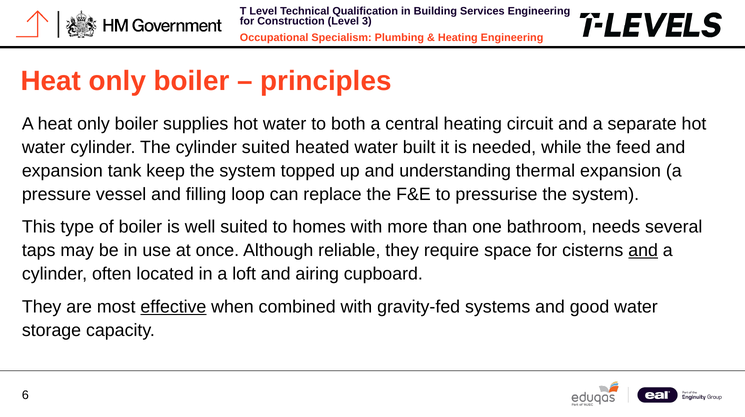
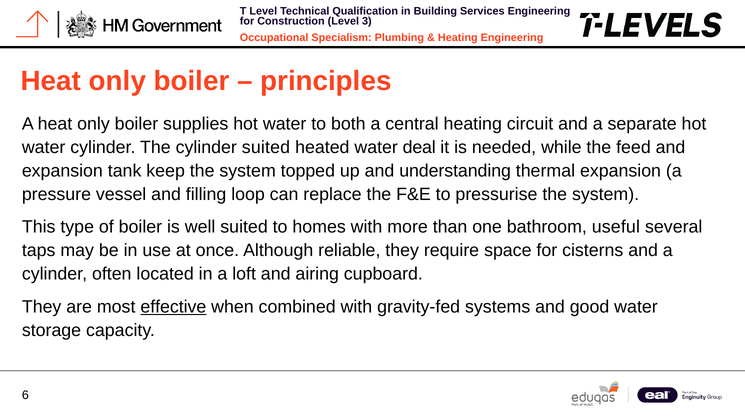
built: built -> deal
needs: needs -> useful
and at (643, 250) underline: present -> none
